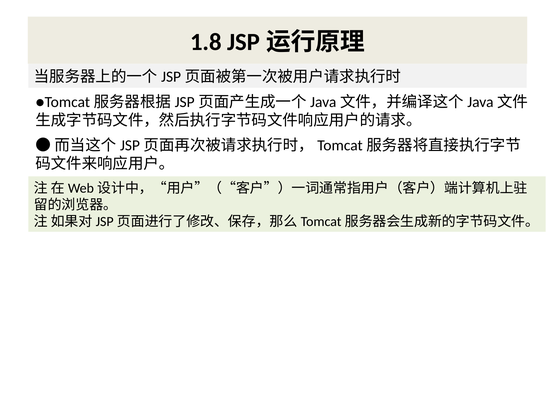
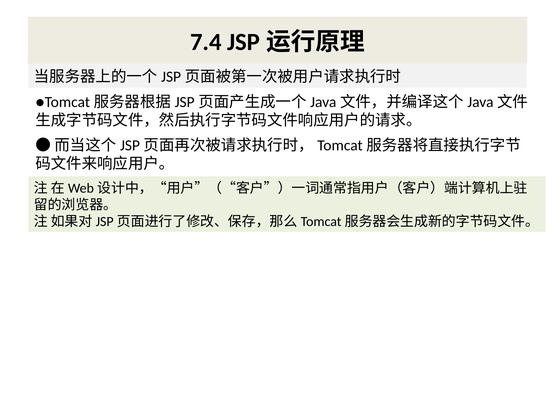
1.8: 1.8 -> 7.4
